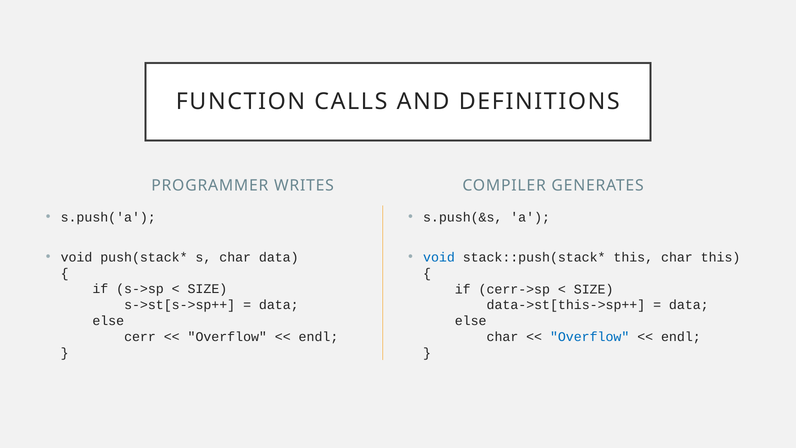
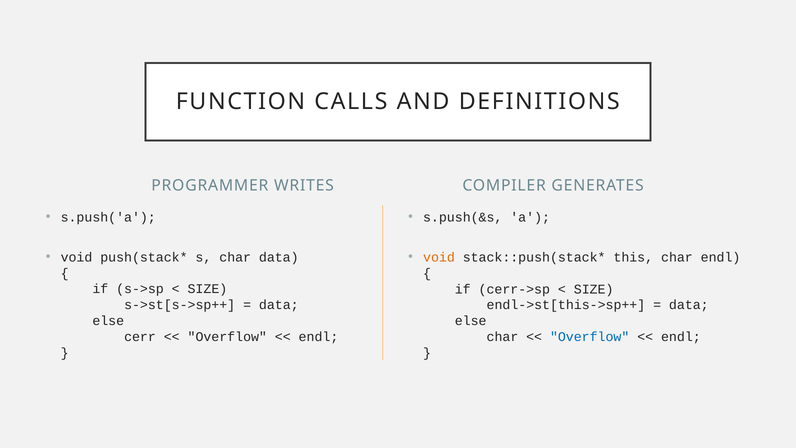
void at (439, 257) colour: blue -> orange
char this: this -> endl
data->st[this->sp++: data->st[this->sp++ -> endl->st[this->sp++
